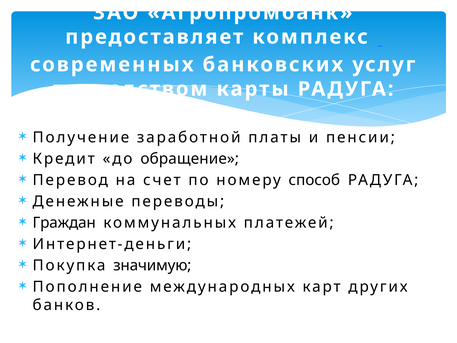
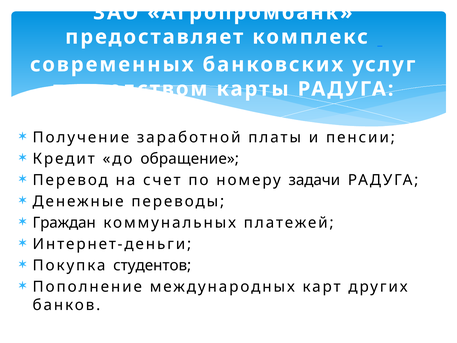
способ: способ -> задачи
значимую: значимую -> студентов
